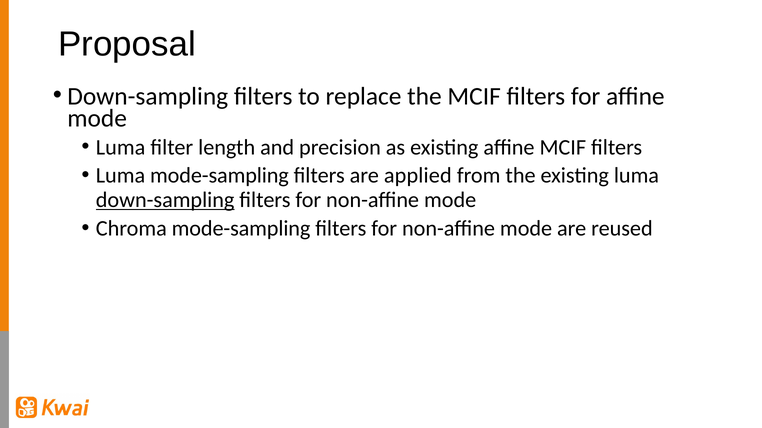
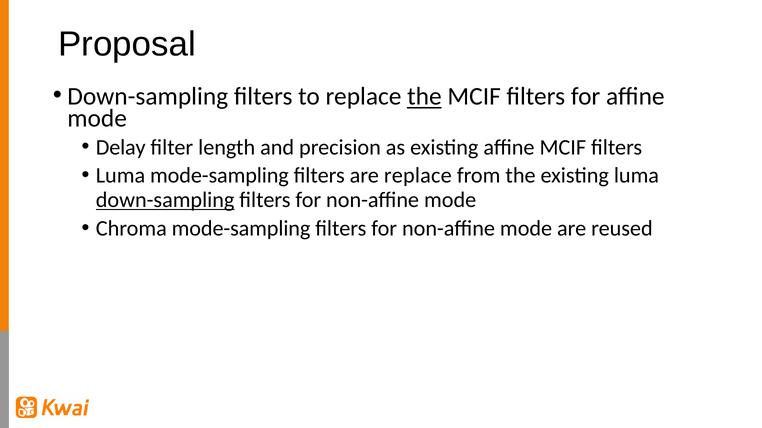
the at (424, 97) underline: none -> present
Luma at (121, 147): Luma -> Delay
are applied: applied -> replace
